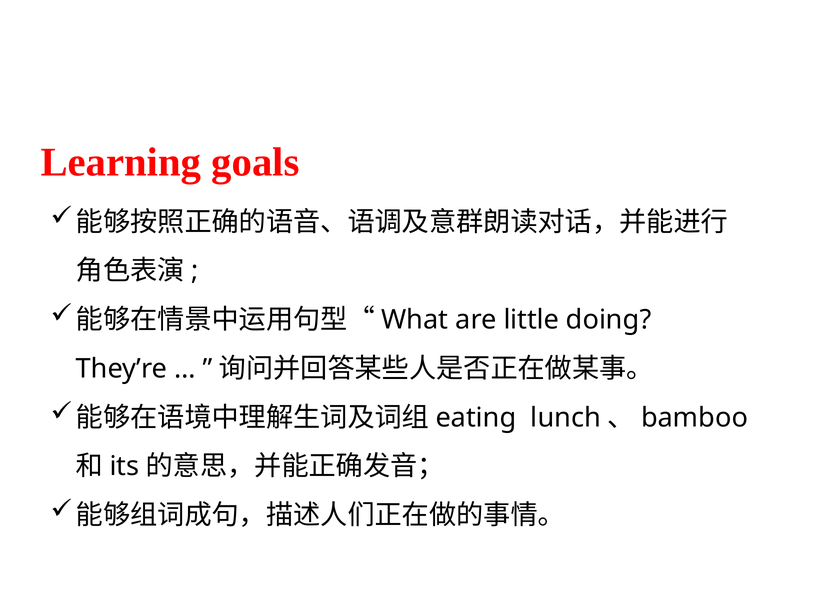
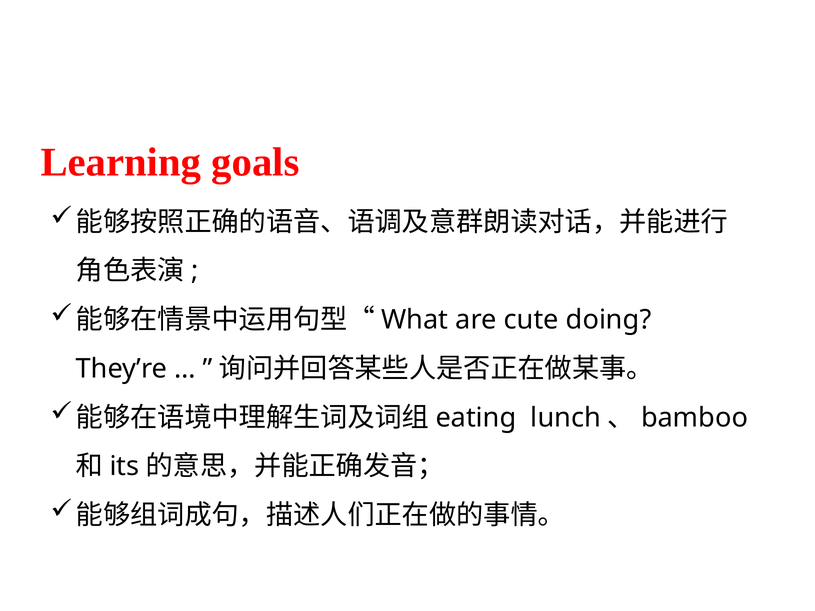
little: little -> cute
